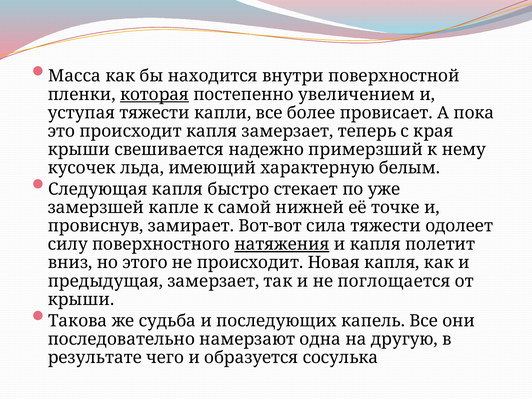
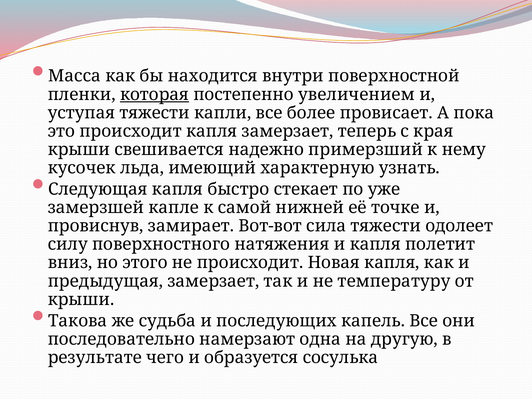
белым: белым -> узнать
натяжения underline: present -> none
поглощается: поглощается -> температуру
